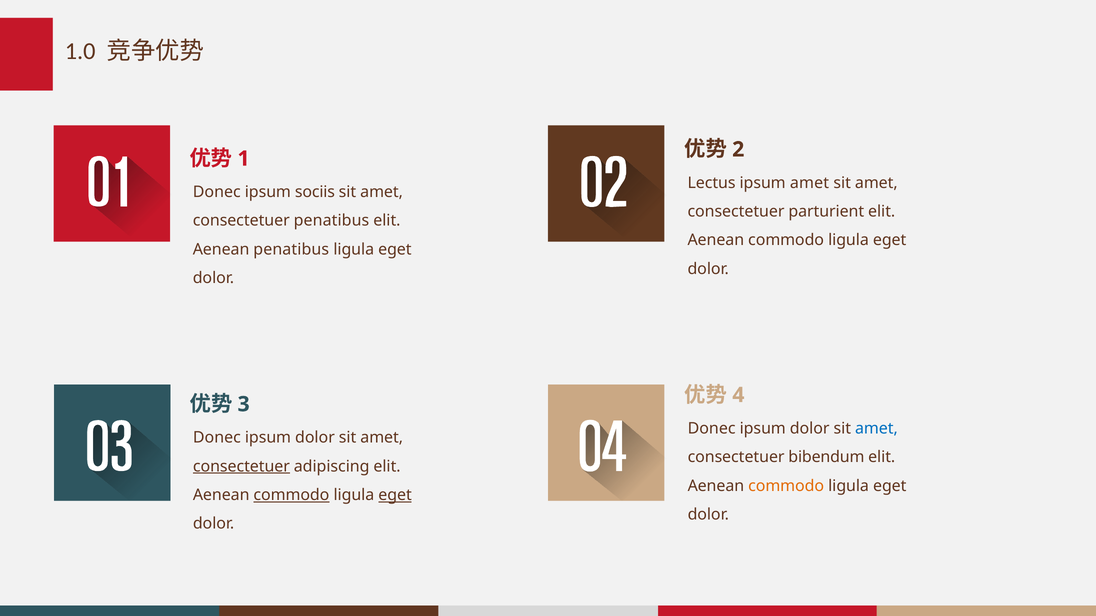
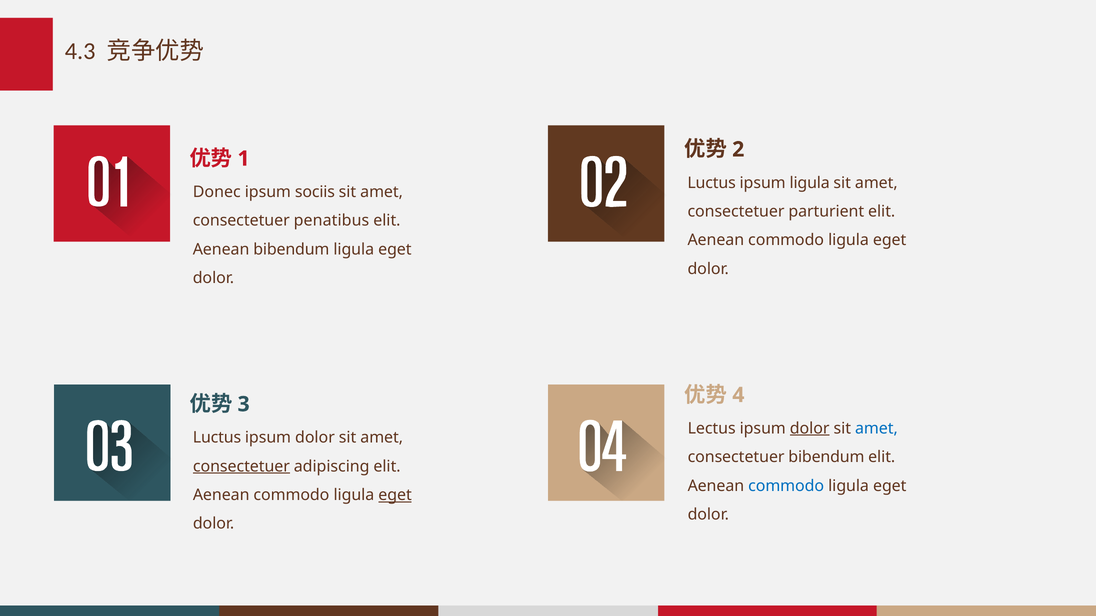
1.0: 1.0 -> 4.3
Lectus at (712, 183): Lectus -> Luctus
ipsum amet: amet -> ligula
Aenean penatibus: penatibus -> bibendum
Donec at (712, 429): Donec -> Lectus
dolor at (810, 429) underline: none -> present
Donec at (217, 438): Donec -> Luctus
commodo at (786, 486) colour: orange -> blue
commodo at (291, 495) underline: present -> none
